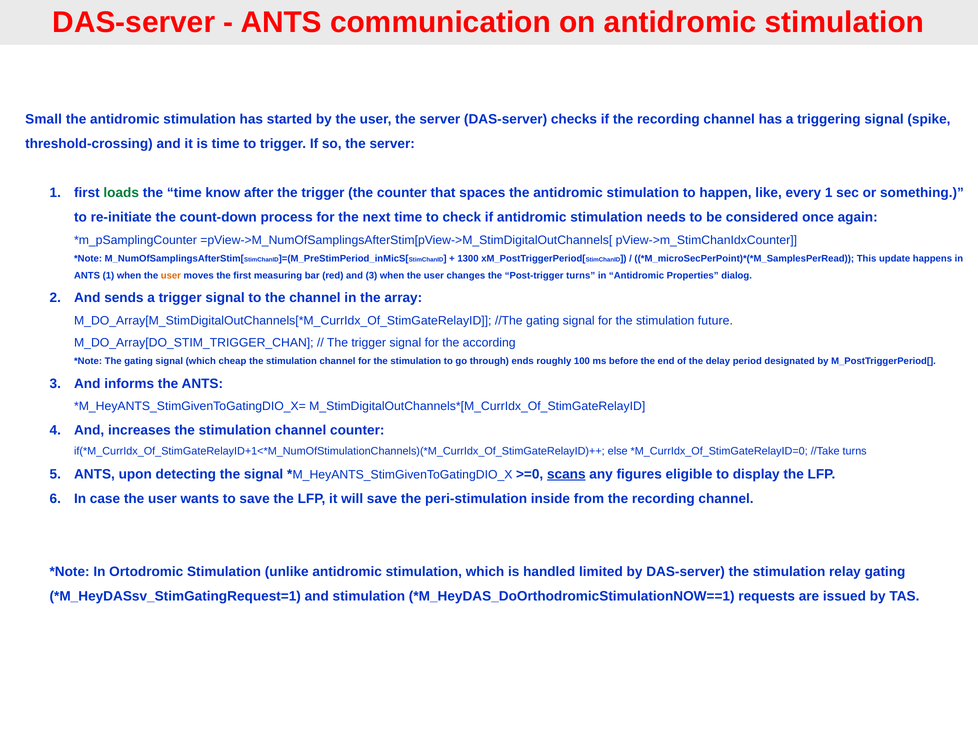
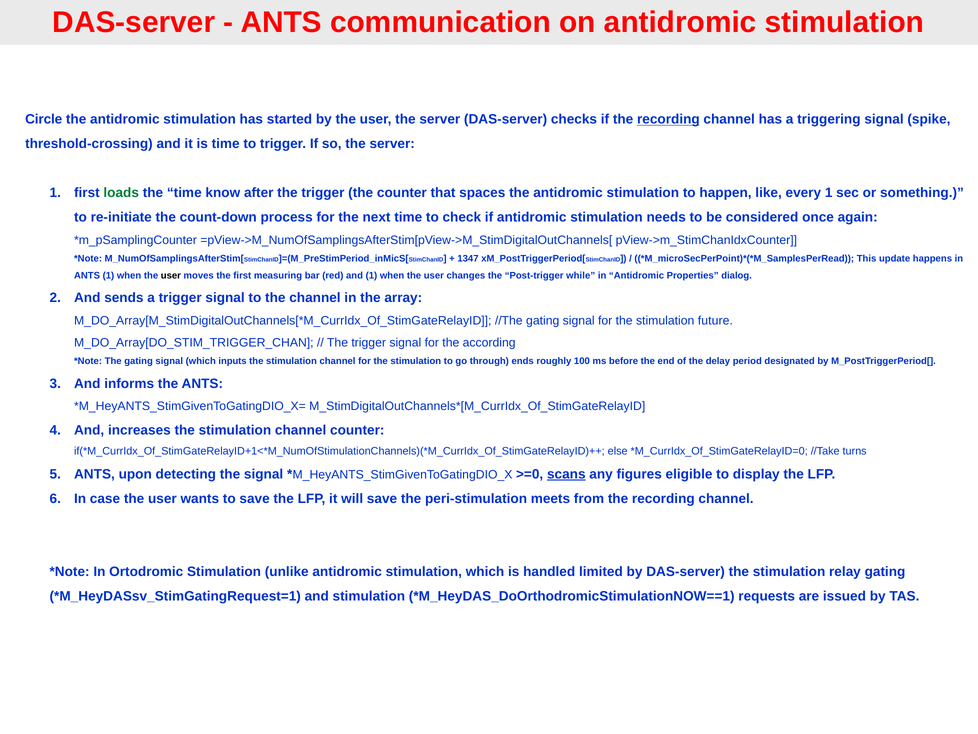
Small: Small -> Circle
recording at (668, 119) underline: none -> present
1300: 1300 -> 1347
user at (171, 275) colour: orange -> black
and 3: 3 -> 1
Post-trigger turns: turns -> while
cheap: cheap -> inputs
inside: inside -> meets
